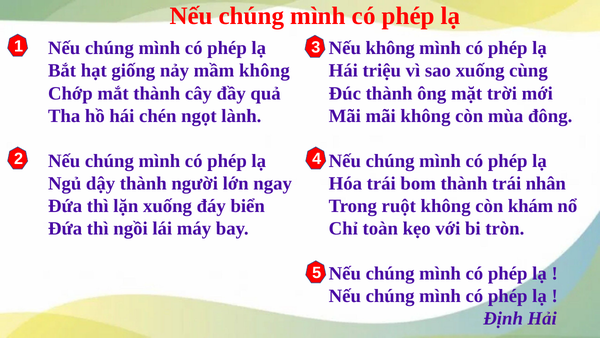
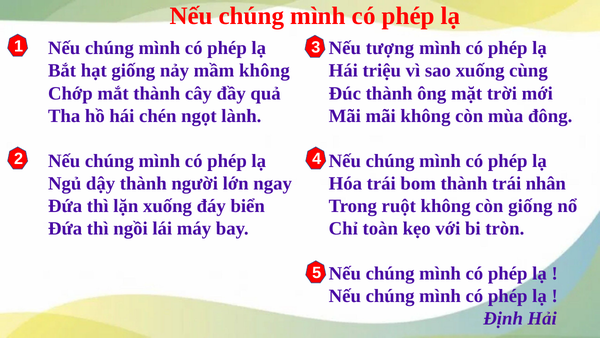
Nếu không: không -> tượng
còn khám: khám -> giống
